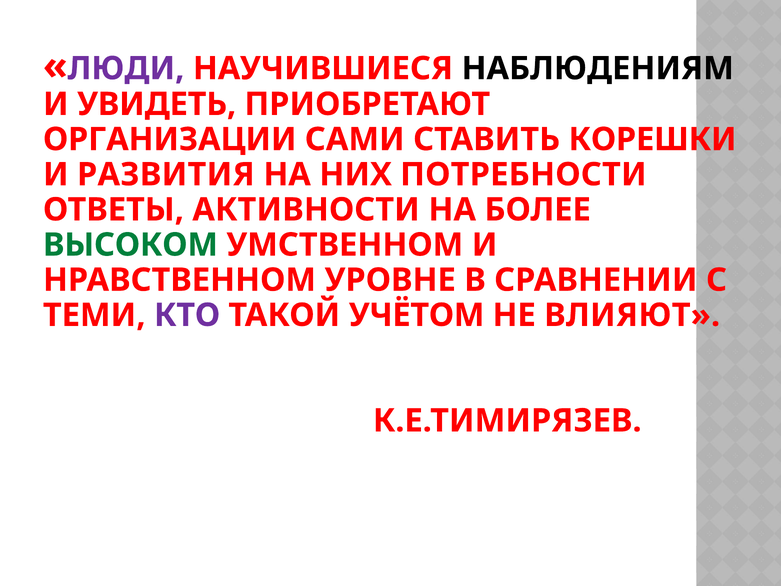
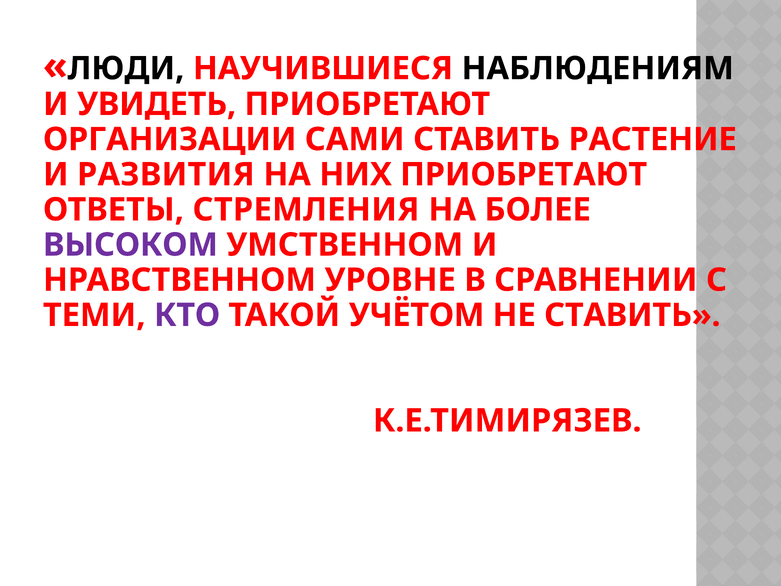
ЛЮДИ colour: purple -> black
КОРЕШКИ: КОРЕШКИ -> РАСТЕНИЕ
НИХ ПОТРЕБНОСТИ: ПОТРЕБНОСТИ -> ПРИОБРЕТАЮТ
АКТИВНОСТИ: АКТИВНОСТИ -> СТРЕМЛЕНИЯ
ВЫСОКОМ colour: green -> purple
НЕ ВЛИЯЮТ: ВЛИЯЮТ -> СТАВИТЬ
